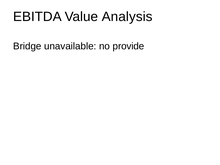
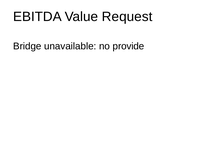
Analysis: Analysis -> Request
